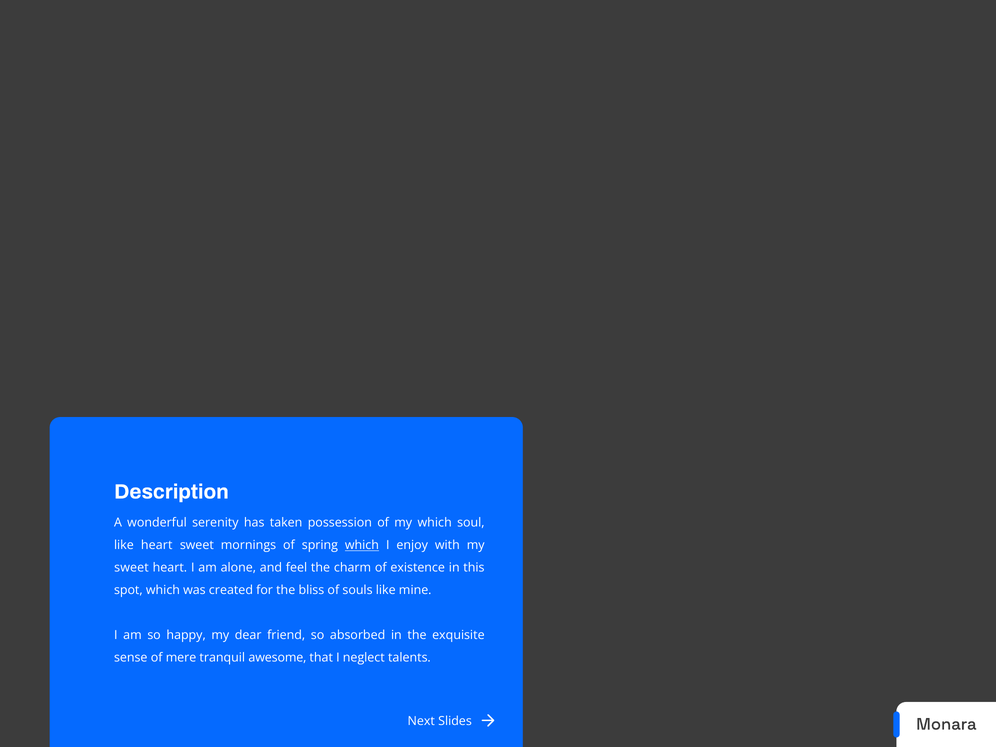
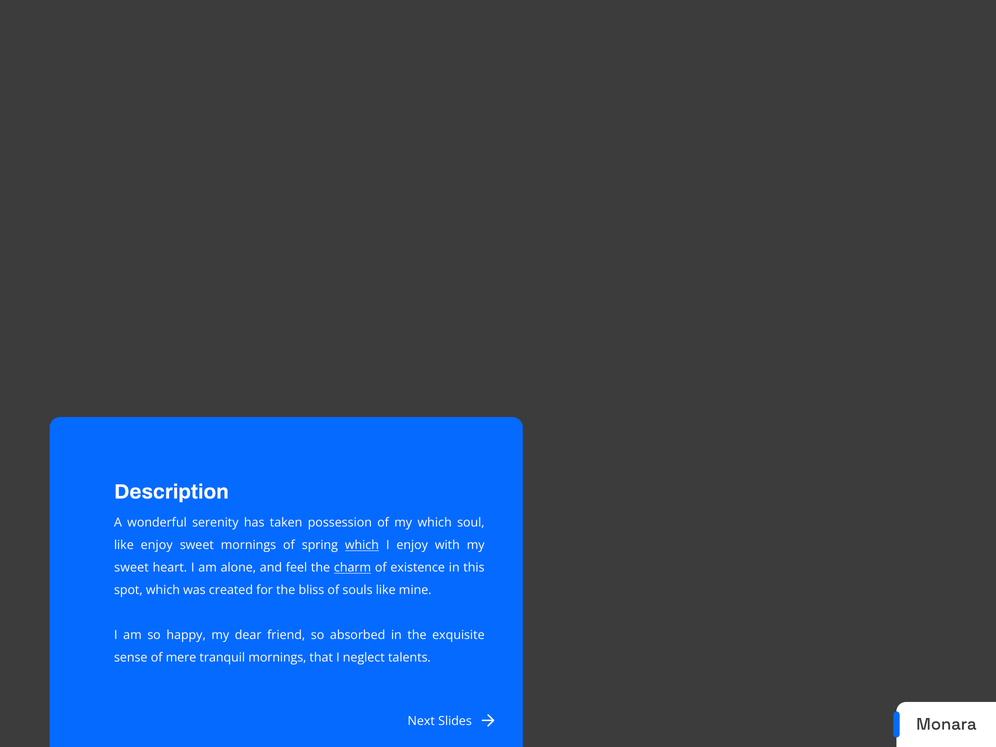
like heart: heart -> enjoy
charm underline: none -> present
tranquil awesome: awesome -> mornings
